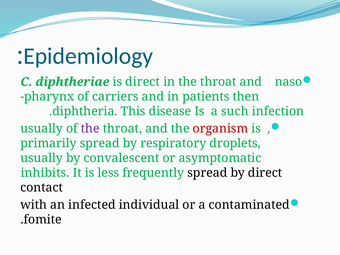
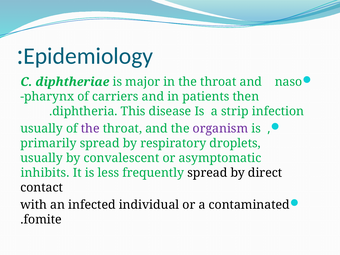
is direct: direct -> major
such: such -> strip
organism colour: red -> purple
